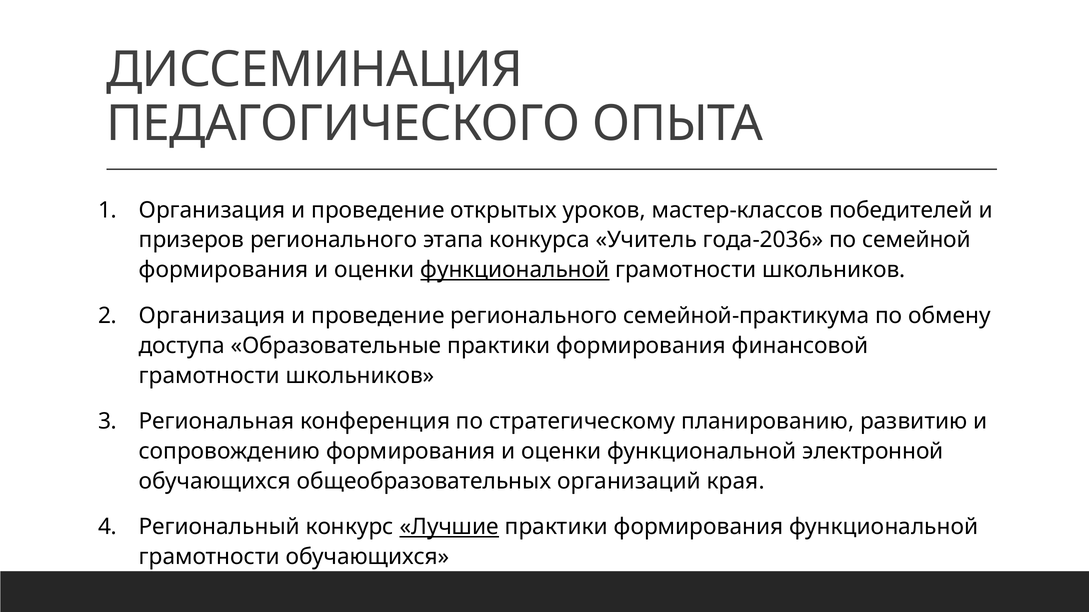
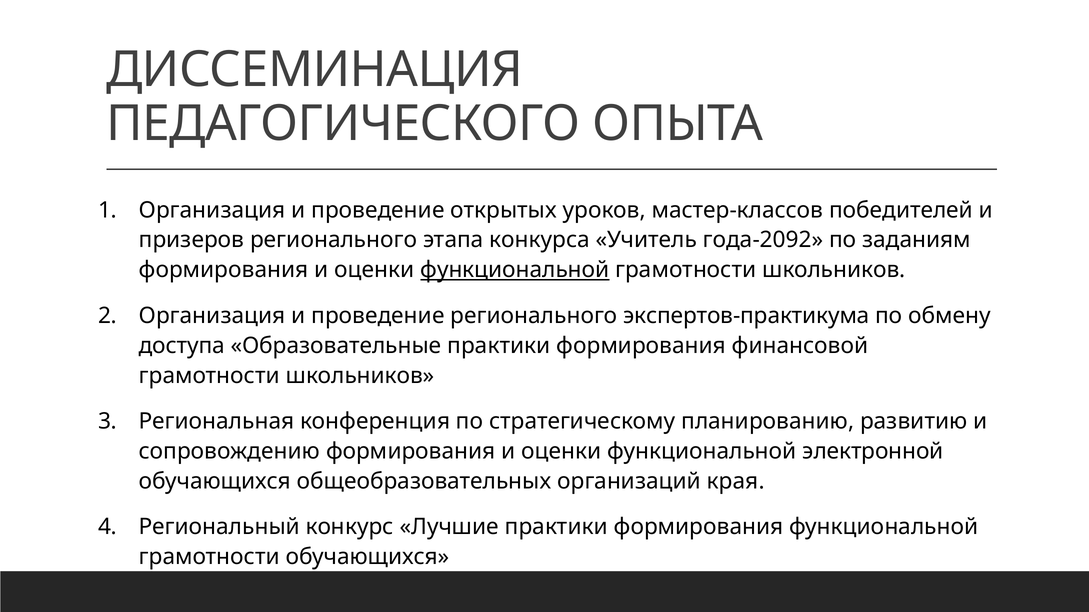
года-2036: года-2036 -> года-2092
семейной: семейной -> заданиям
семейной-практикума: семейной-практикума -> экспертов-практикума
Лучшие underline: present -> none
